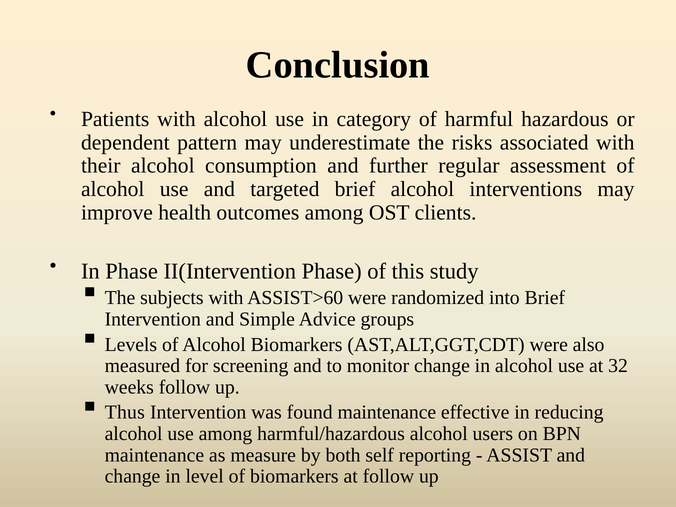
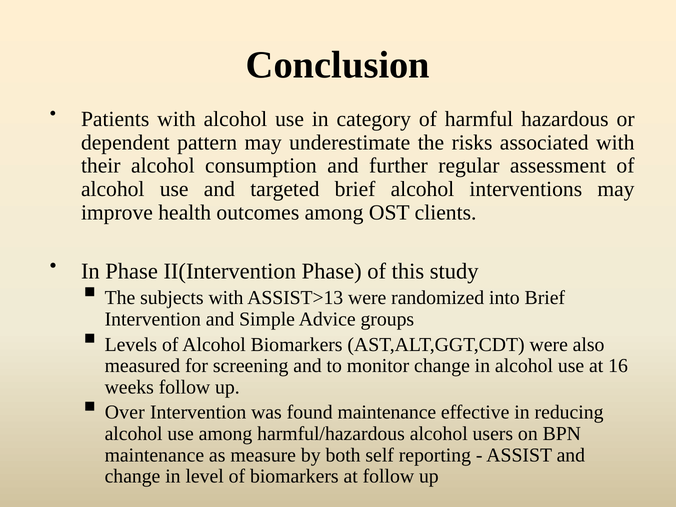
ASSIST>60: ASSIST>60 -> ASSIST>13
32: 32 -> 16
Thus: Thus -> Over
